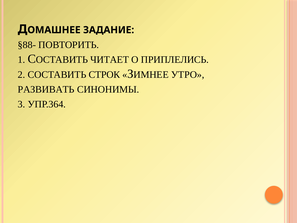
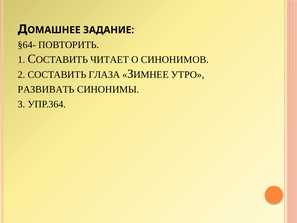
§88-: §88- -> §64-
ПРИПЛЕЛИСЬ: ПРИПЛЕЛИСЬ -> СИНОНИМОВ
СТРОК: СТРОК -> ГЛАЗА
